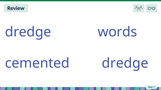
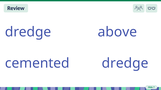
words: words -> above
